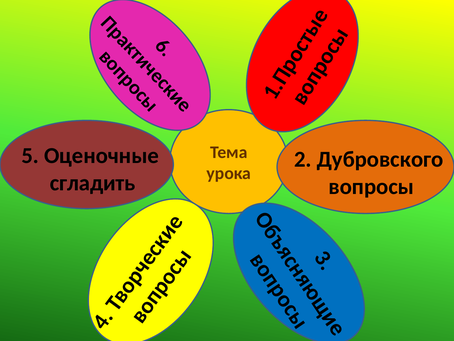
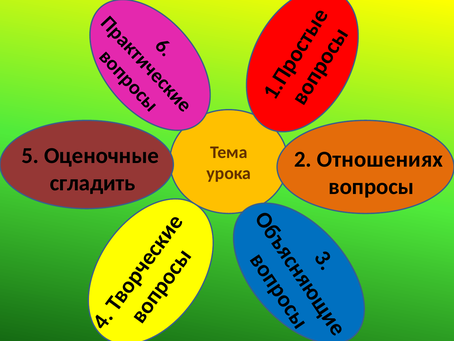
Дубровского: Дубровского -> Отношениях
